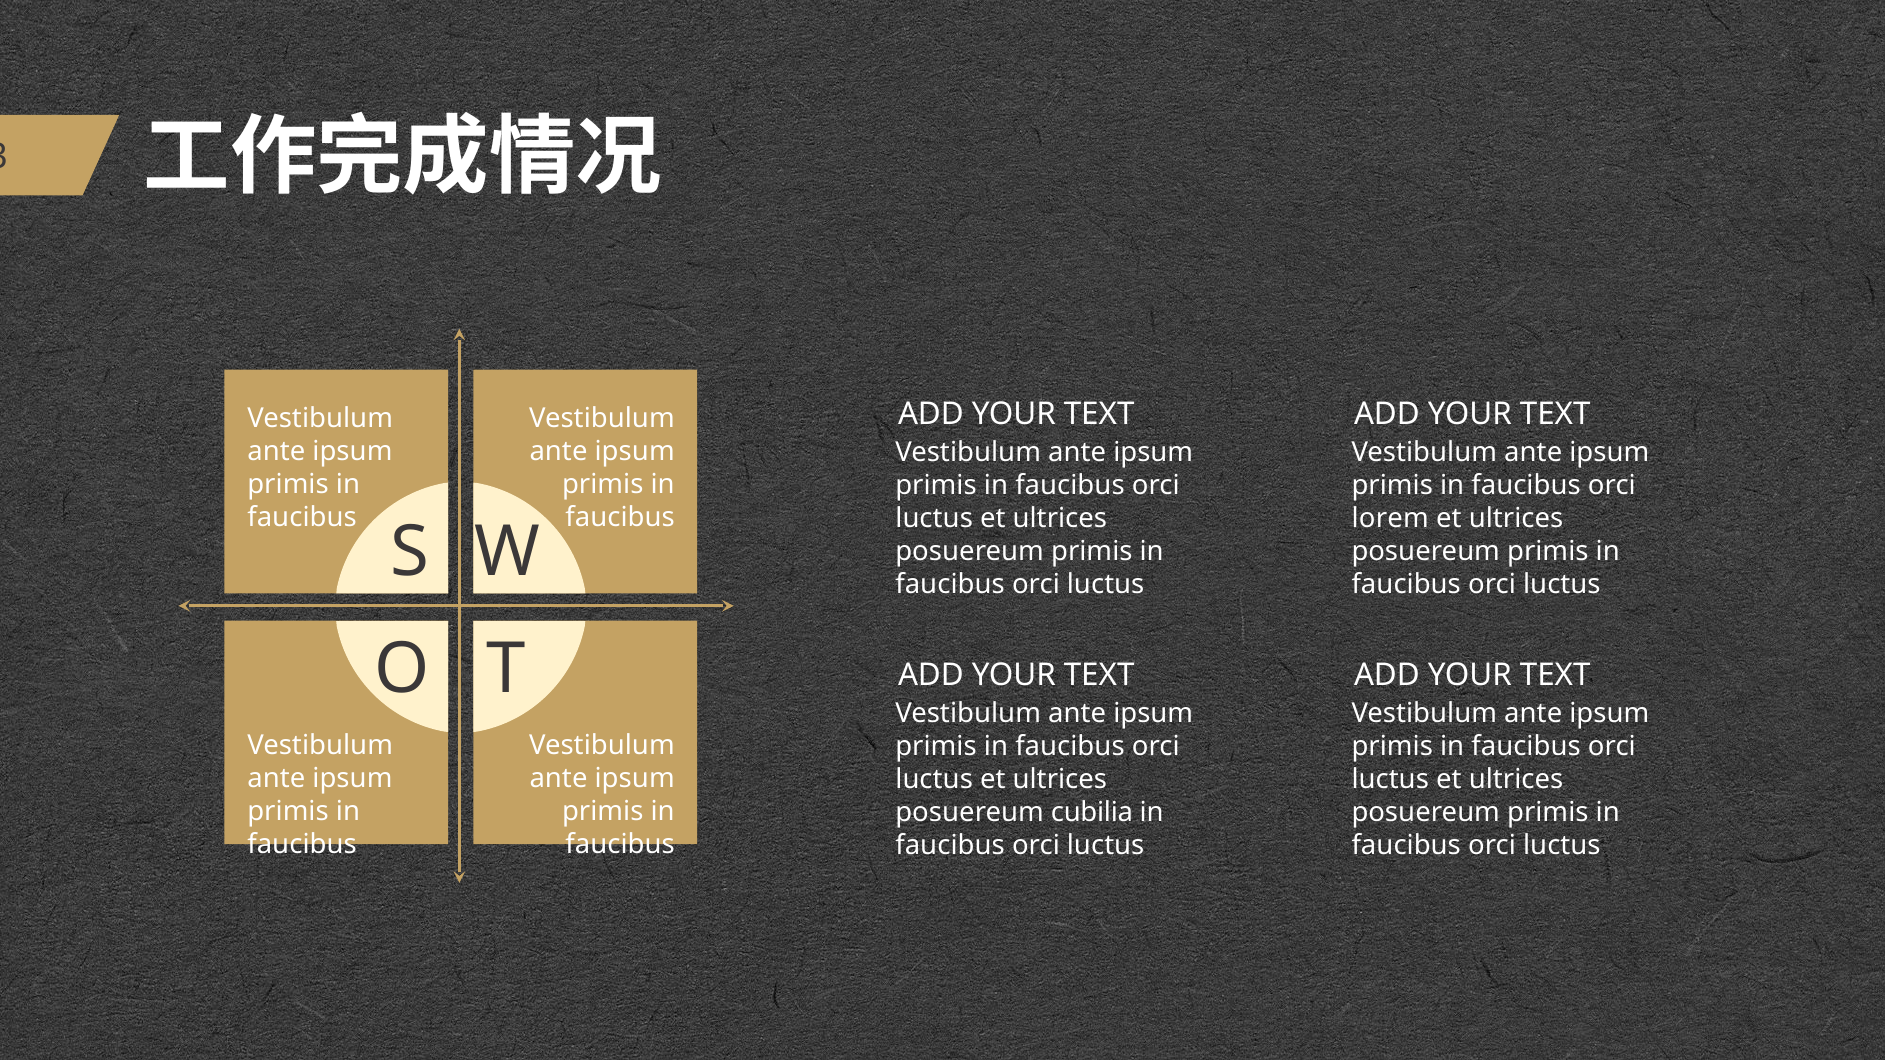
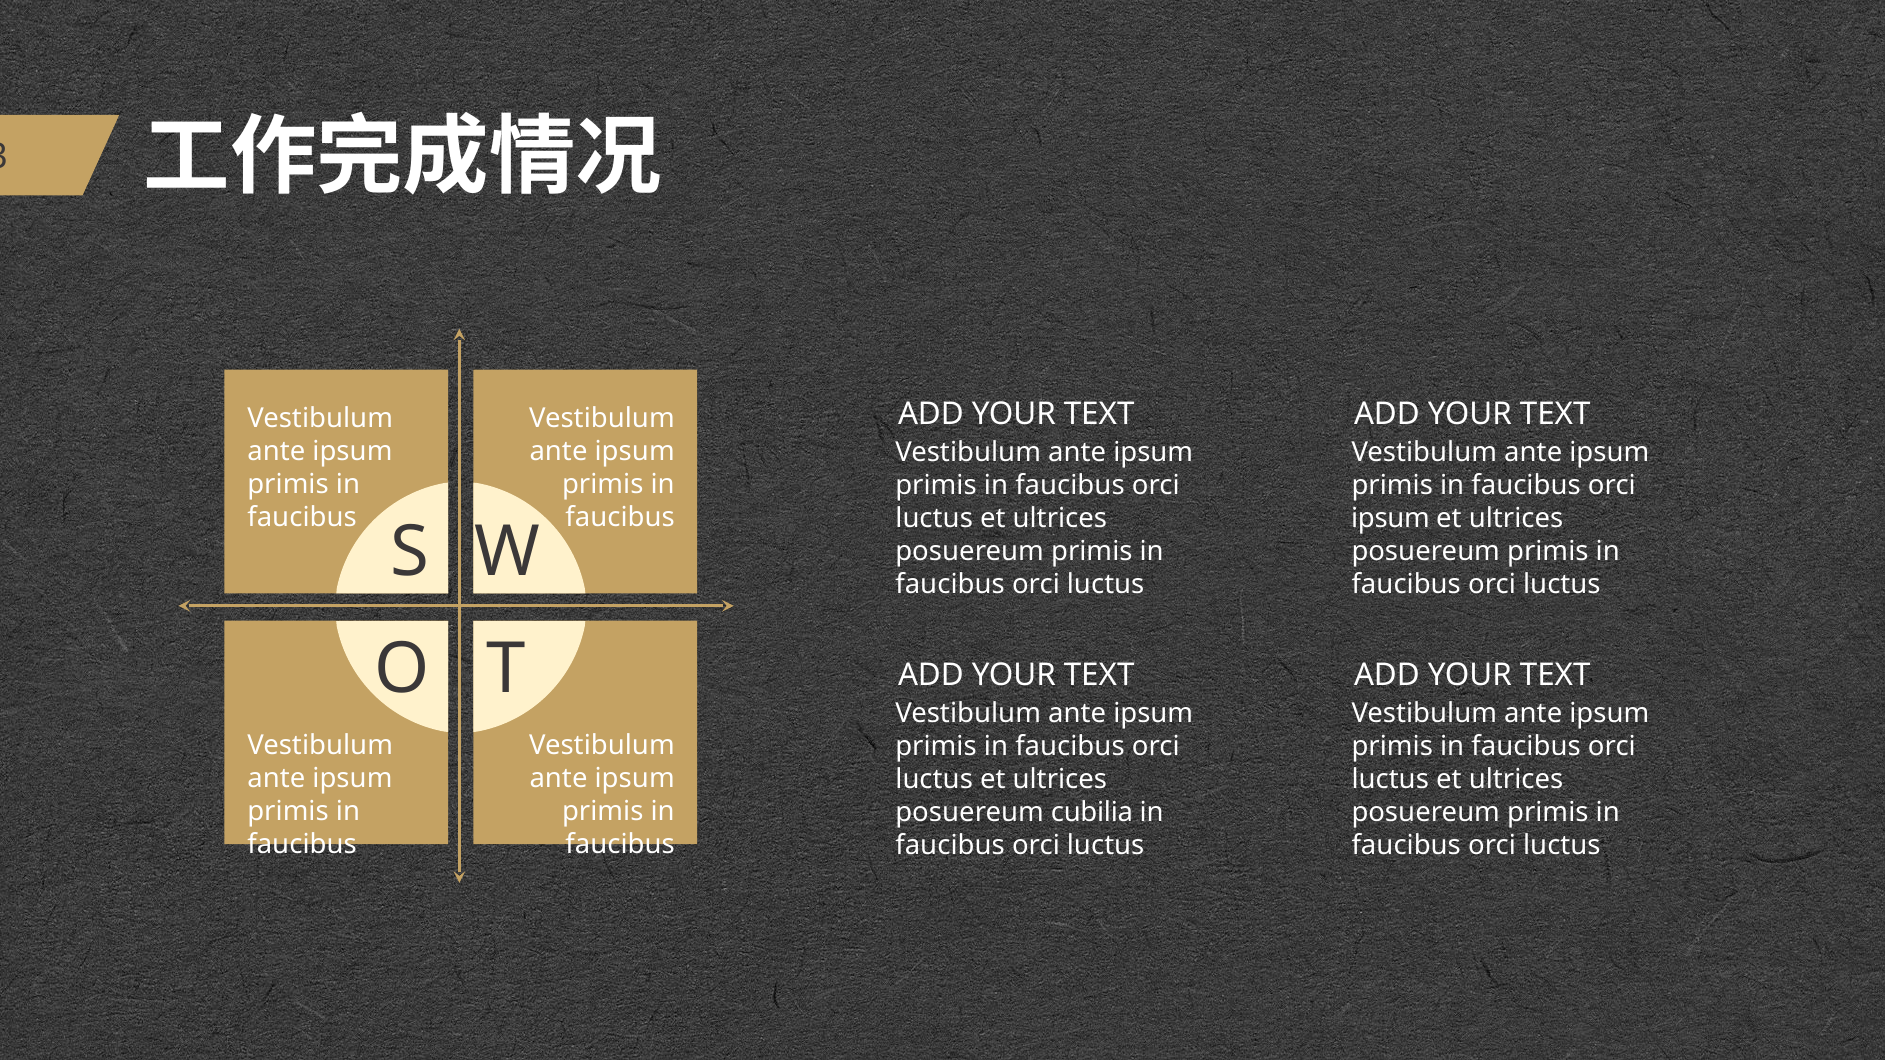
lorem at (1390, 518): lorem -> ipsum
